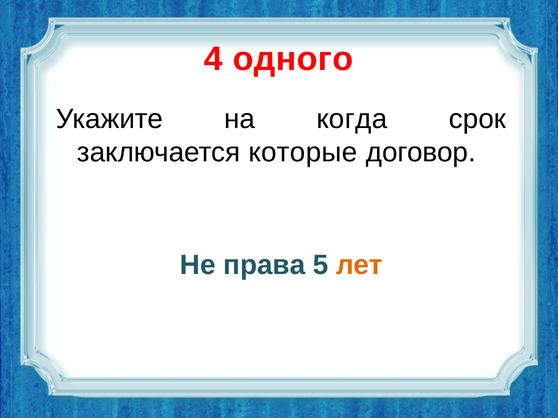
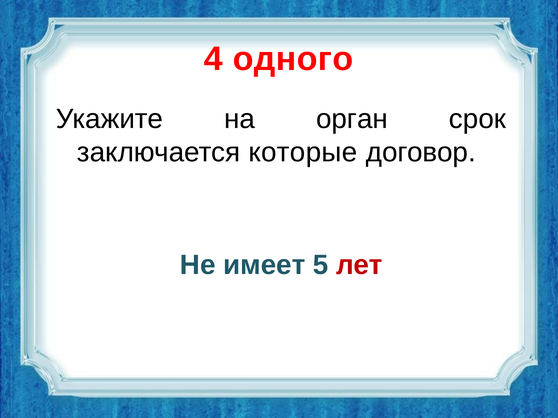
когда: когда -> орган
права: права -> имеет
лет colour: orange -> red
